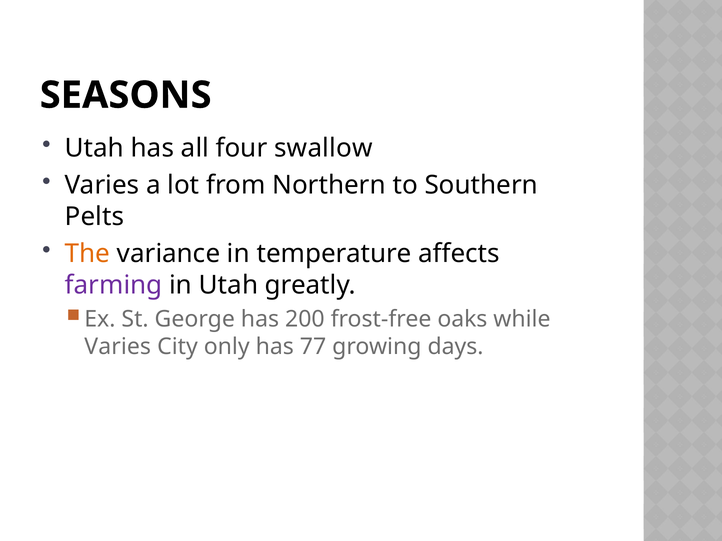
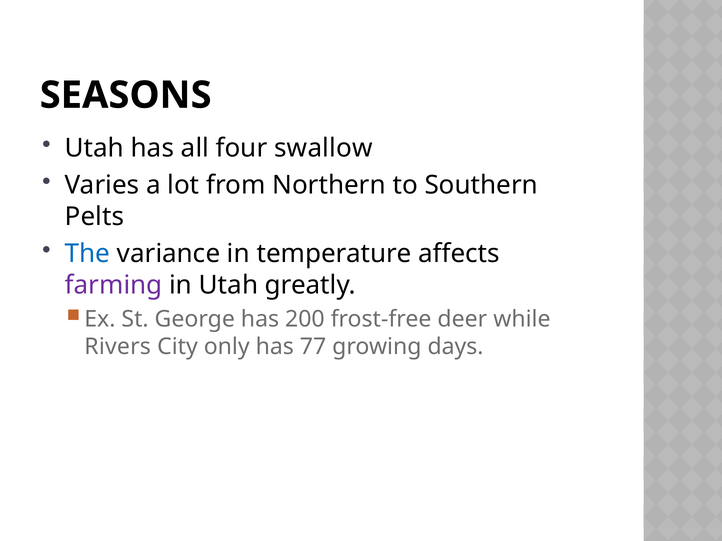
The colour: orange -> blue
oaks: oaks -> deer
Varies at (118, 347): Varies -> Rivers
